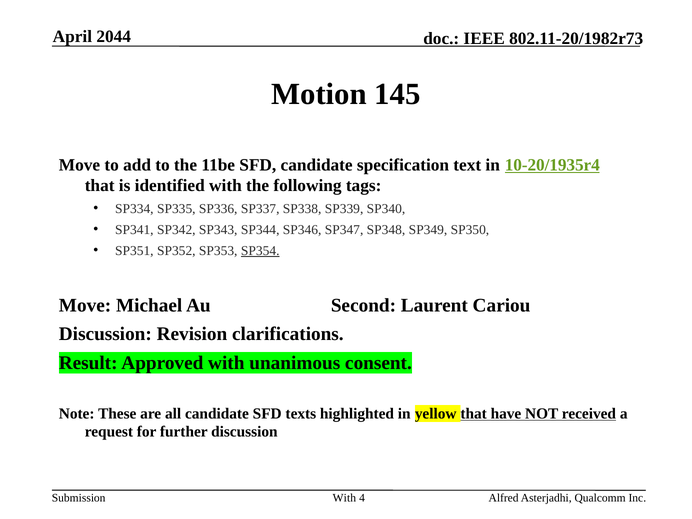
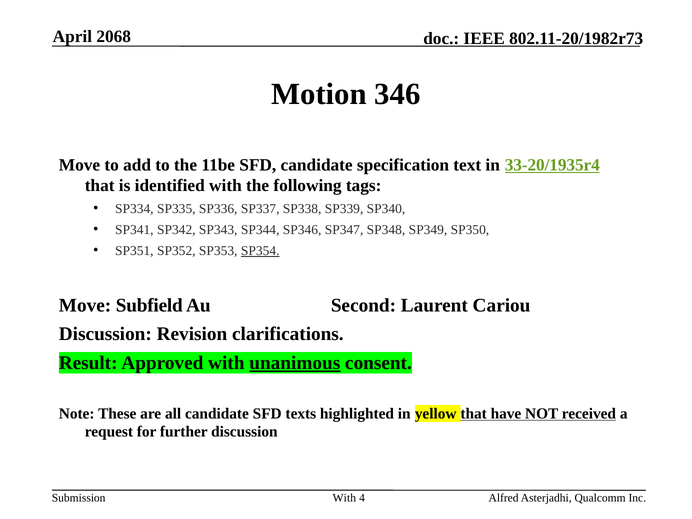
2044: 2044 -> 2068
145: 145 -> 346
10-20/1935r4: 10-20/1935r4 -> 33-20/1935r4
Michael: Michael -> Subfield
unanimous underline: none -> present
